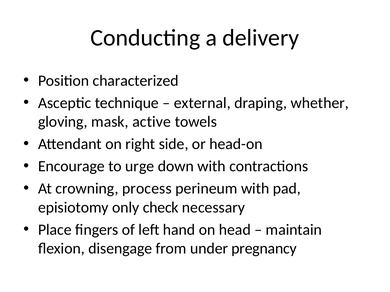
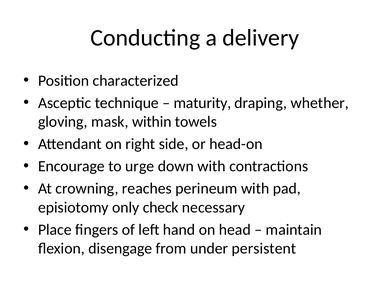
external: external -> maturity
active: active -> within
process: process -> reaches
pregnancy: pregnancy -> persistent
